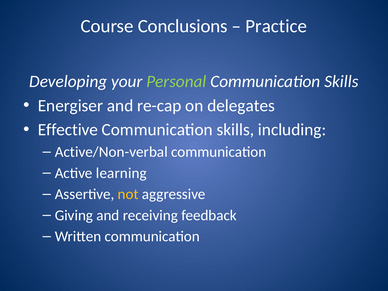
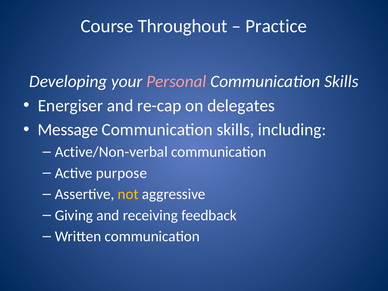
Conclusions: Conclusions -> Throughout
Personal colour: light green -> pink
Effective: Effective -> Message
learning: learning -> purpose
